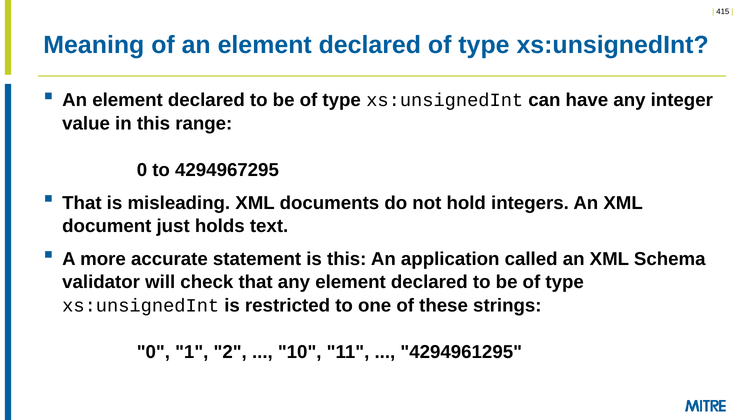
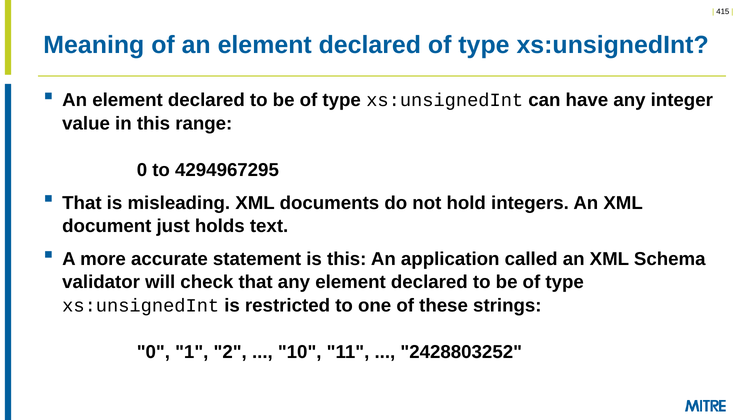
4294961295: 4294961295 -> 2428803252
